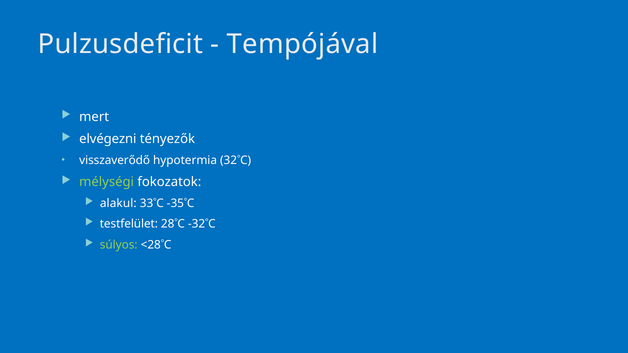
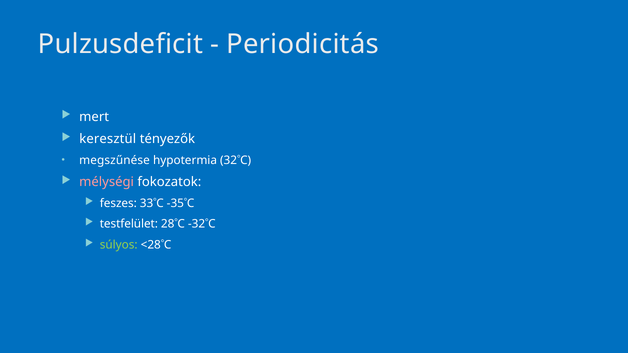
Tempójával: Tempójával -> Periodicitás
elvégezni: elvégezni -> keresztül
visszaverődő: visszaverődő -> megszűnése
mélységi colour: light green -> pink
alakul: alakul -> feszes
